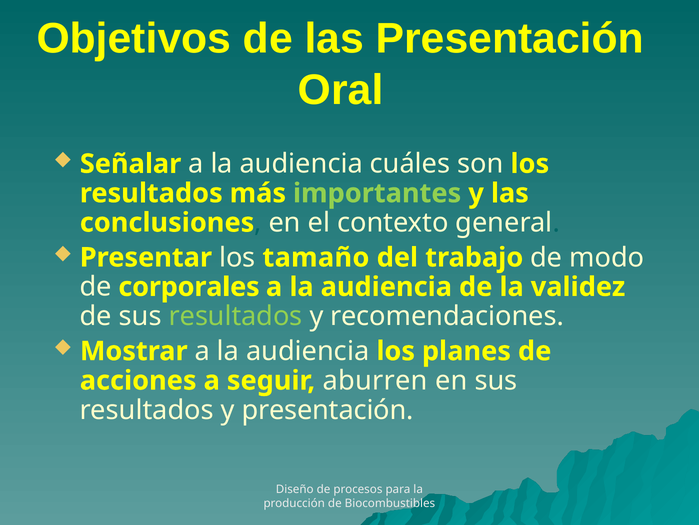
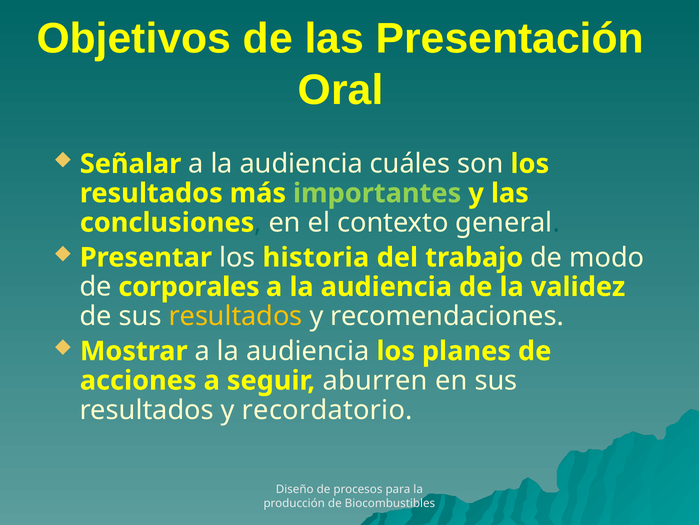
tamaño: tamaño -> historia
resultados at (236, 316) colour: light green -> yellow
y presentación: presentación -> recordatorio
